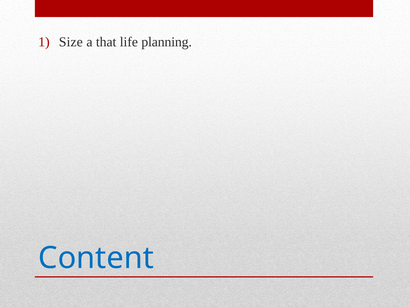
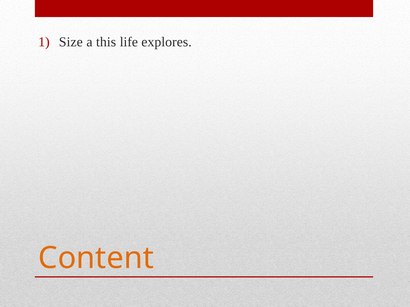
that: that -> this
planning: planning -> explores
Content colour: blue -> orange
